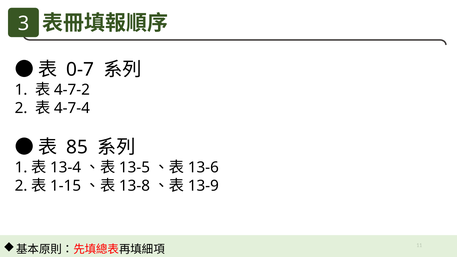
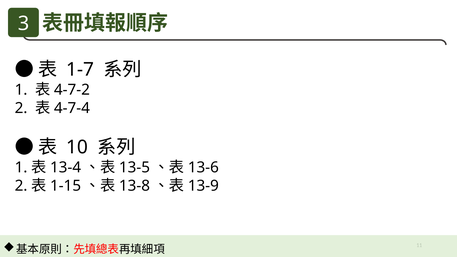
0-7: 0-7 -> 1-7
85: 85 -> 10
